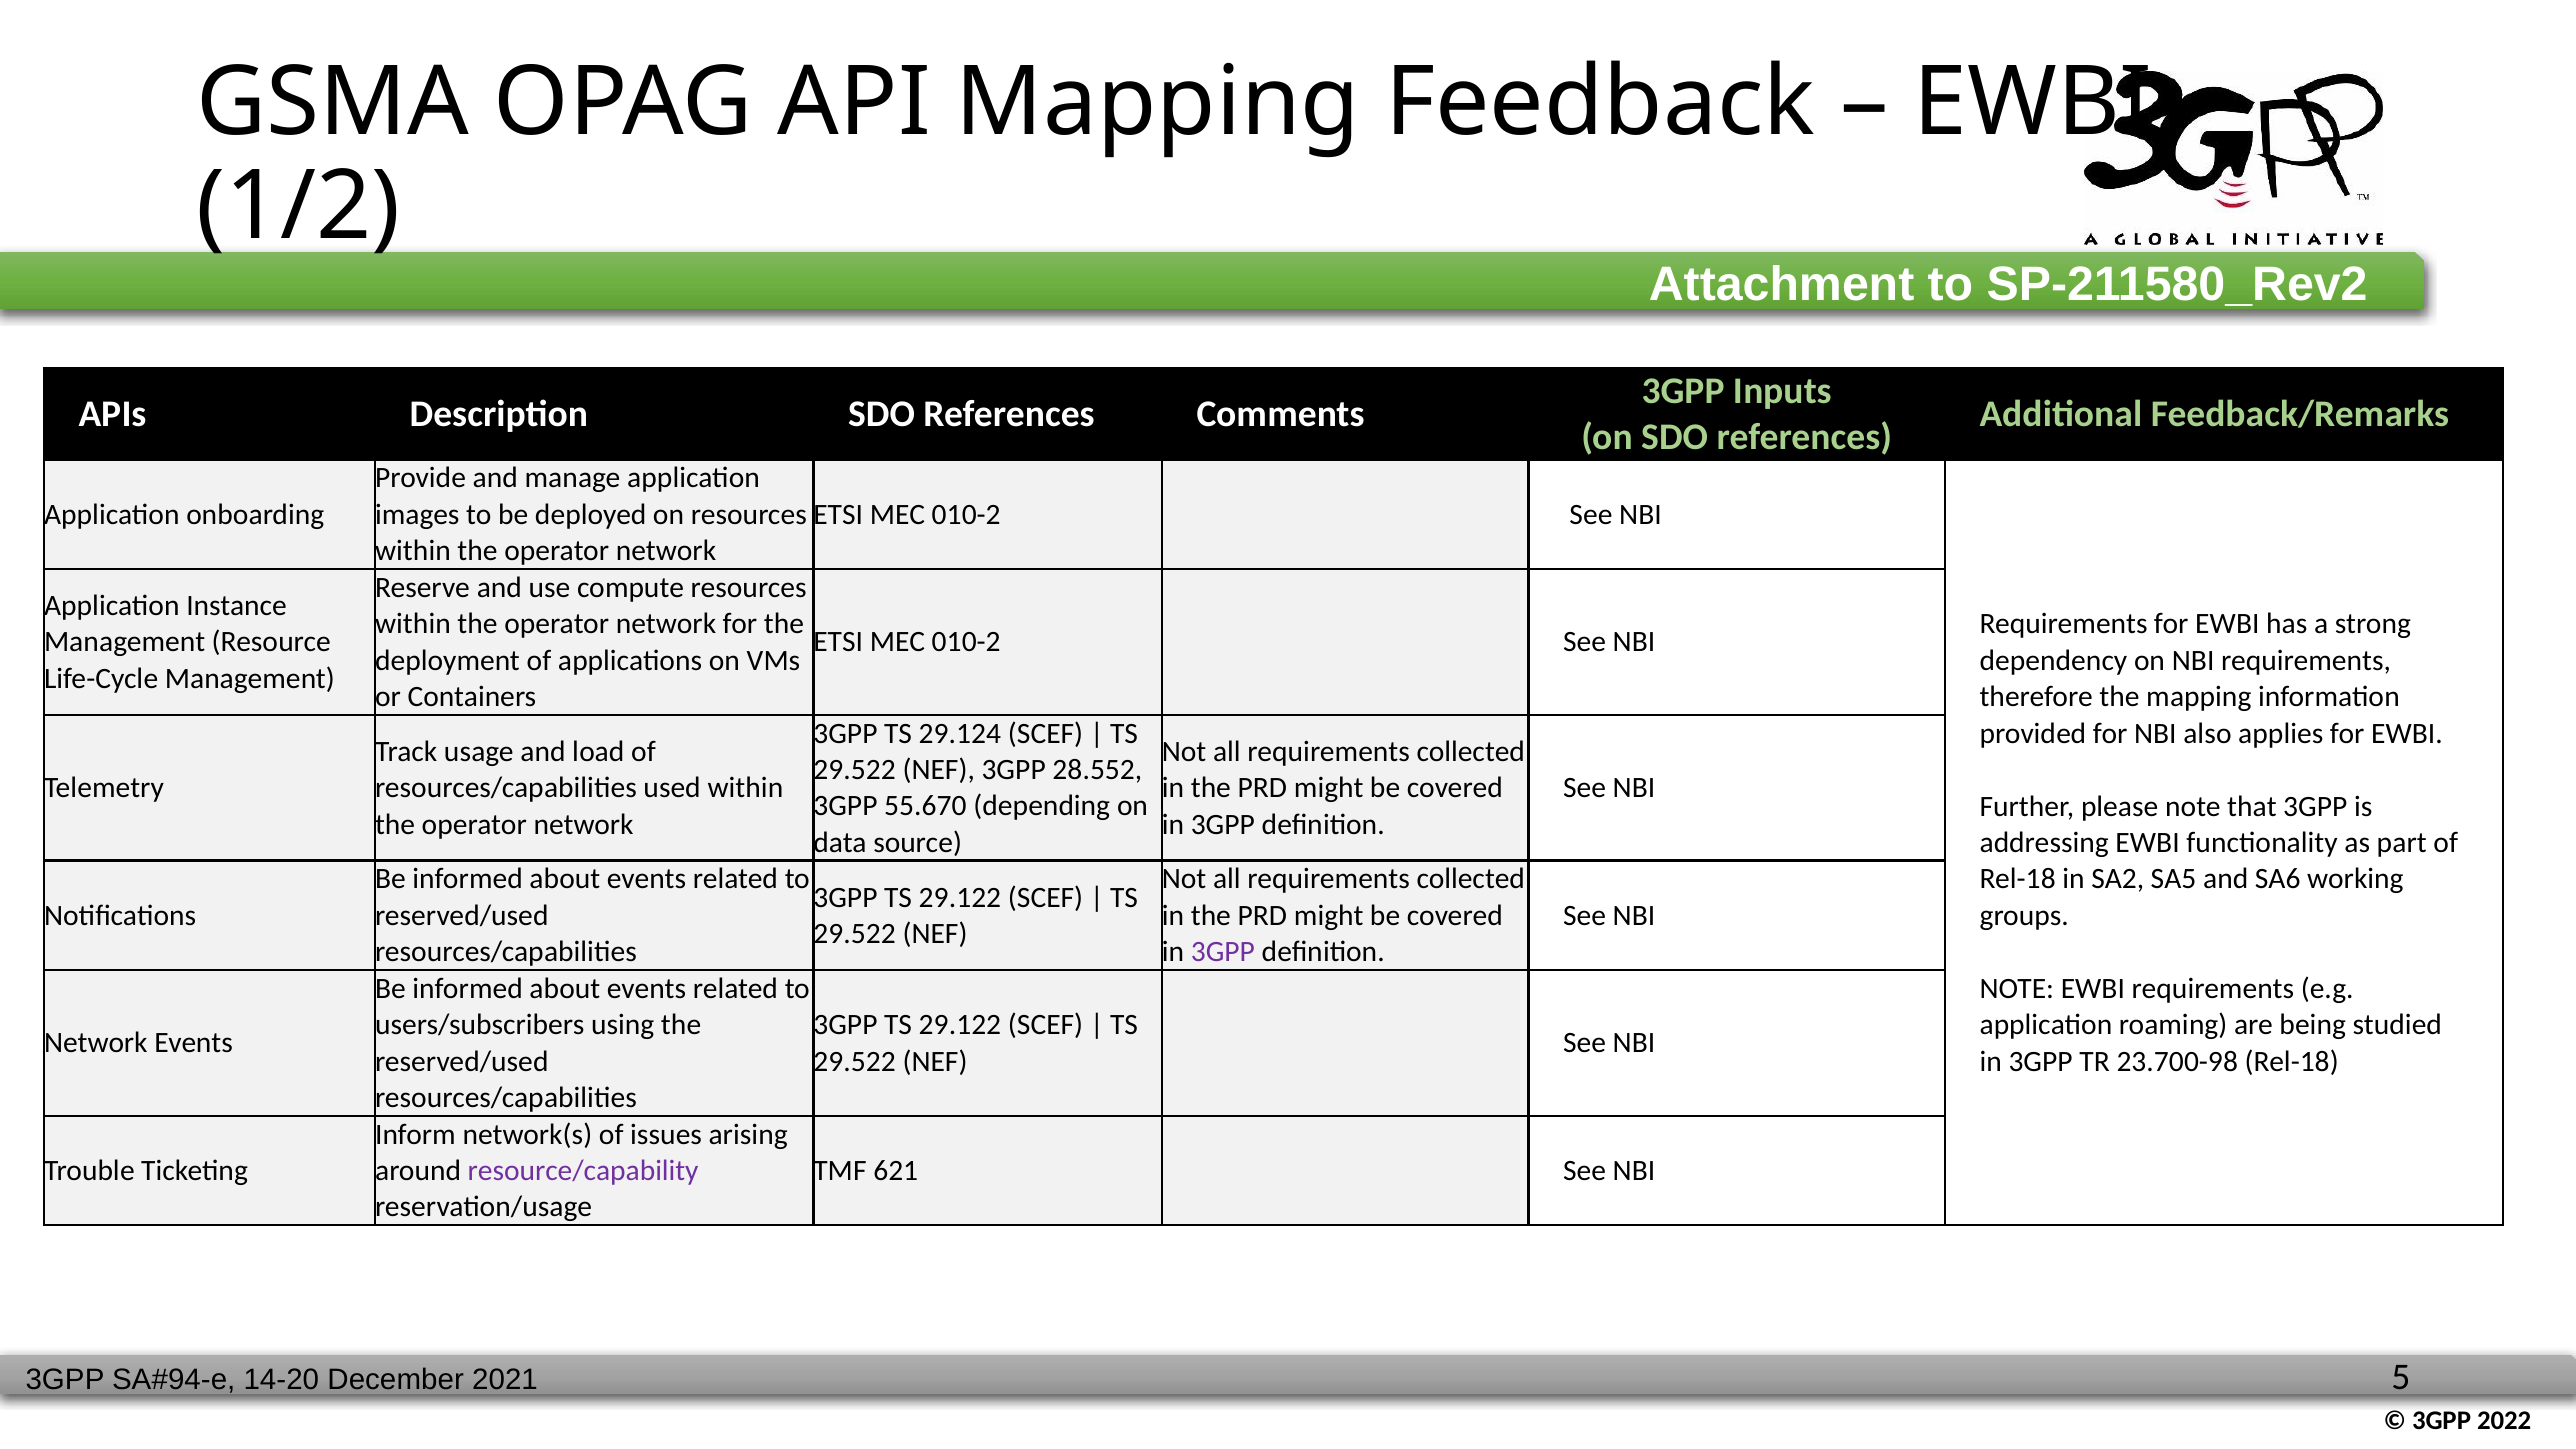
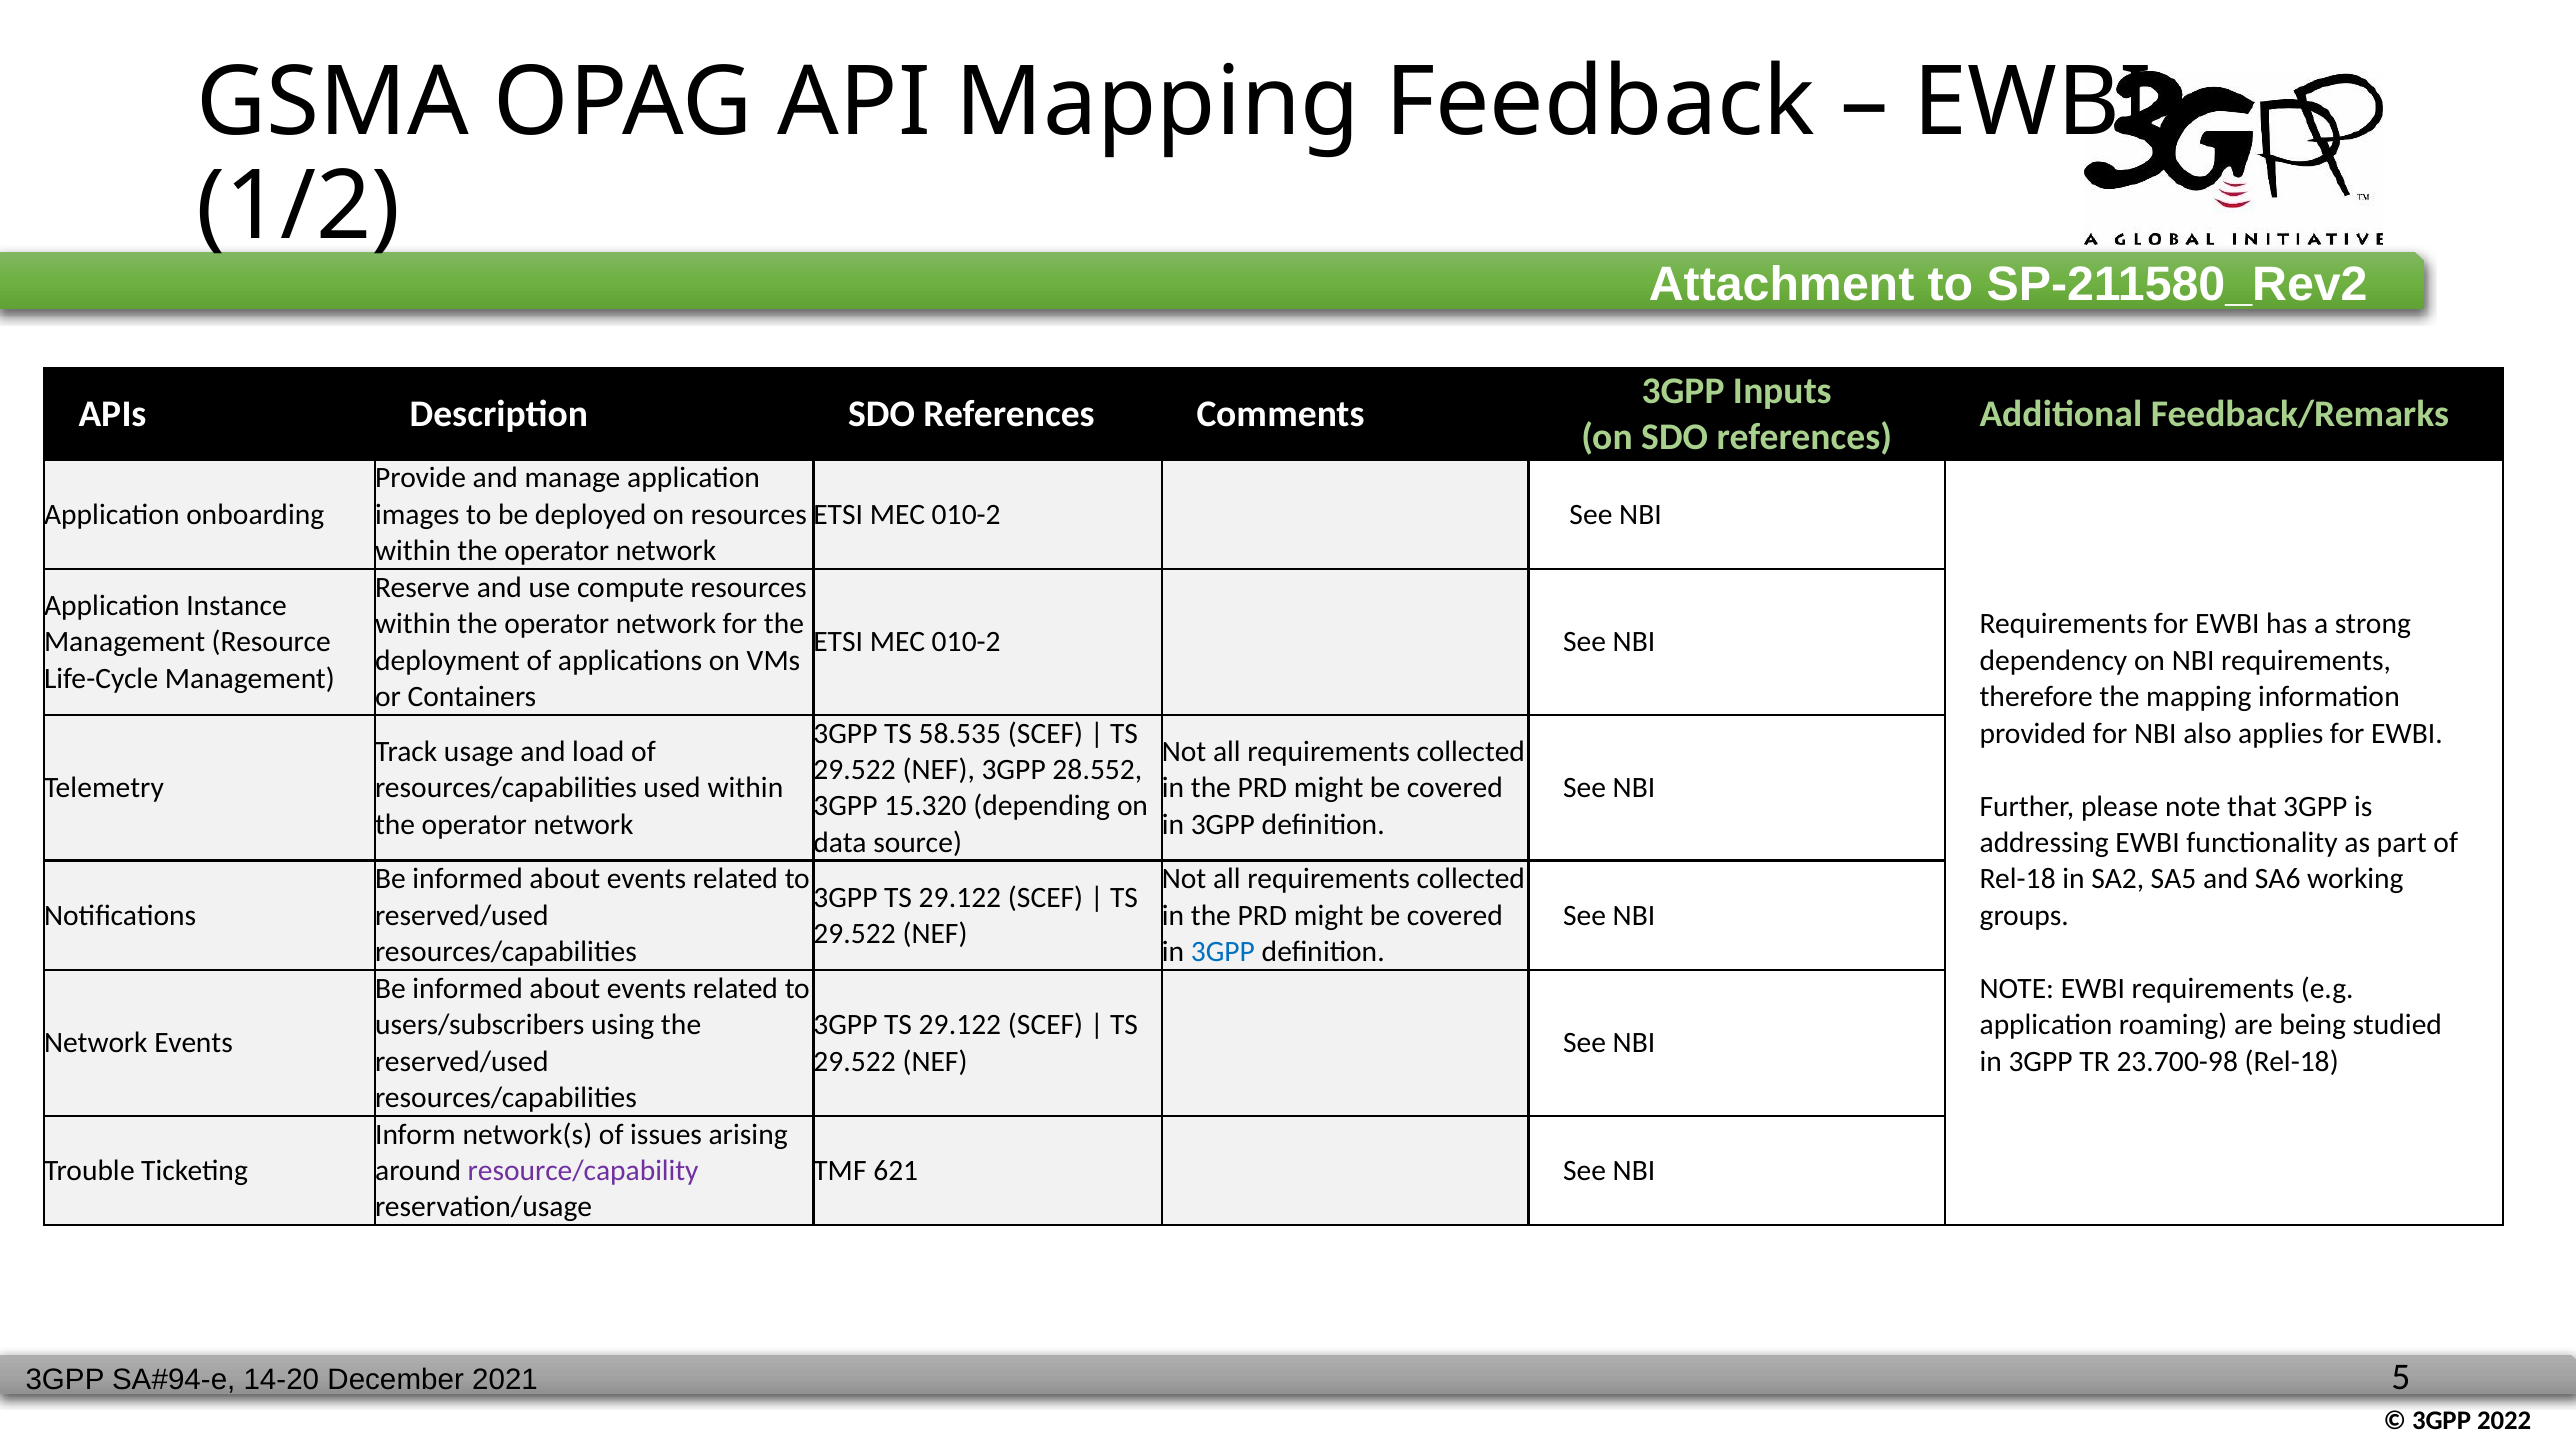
29.124: 29.124 -> 58.535
55.670: 55.670 -> 15.320
3GPP at (1223, 952) colour: purple -> blue
